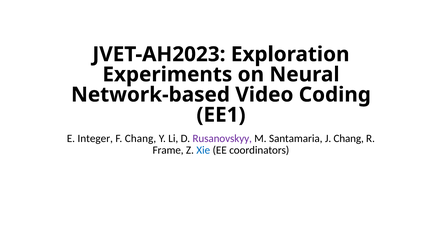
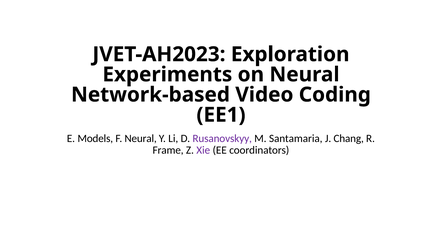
Integer: Integer -> Models
F Chang: Chang -> Neural
Xie colour: blue -> purple
